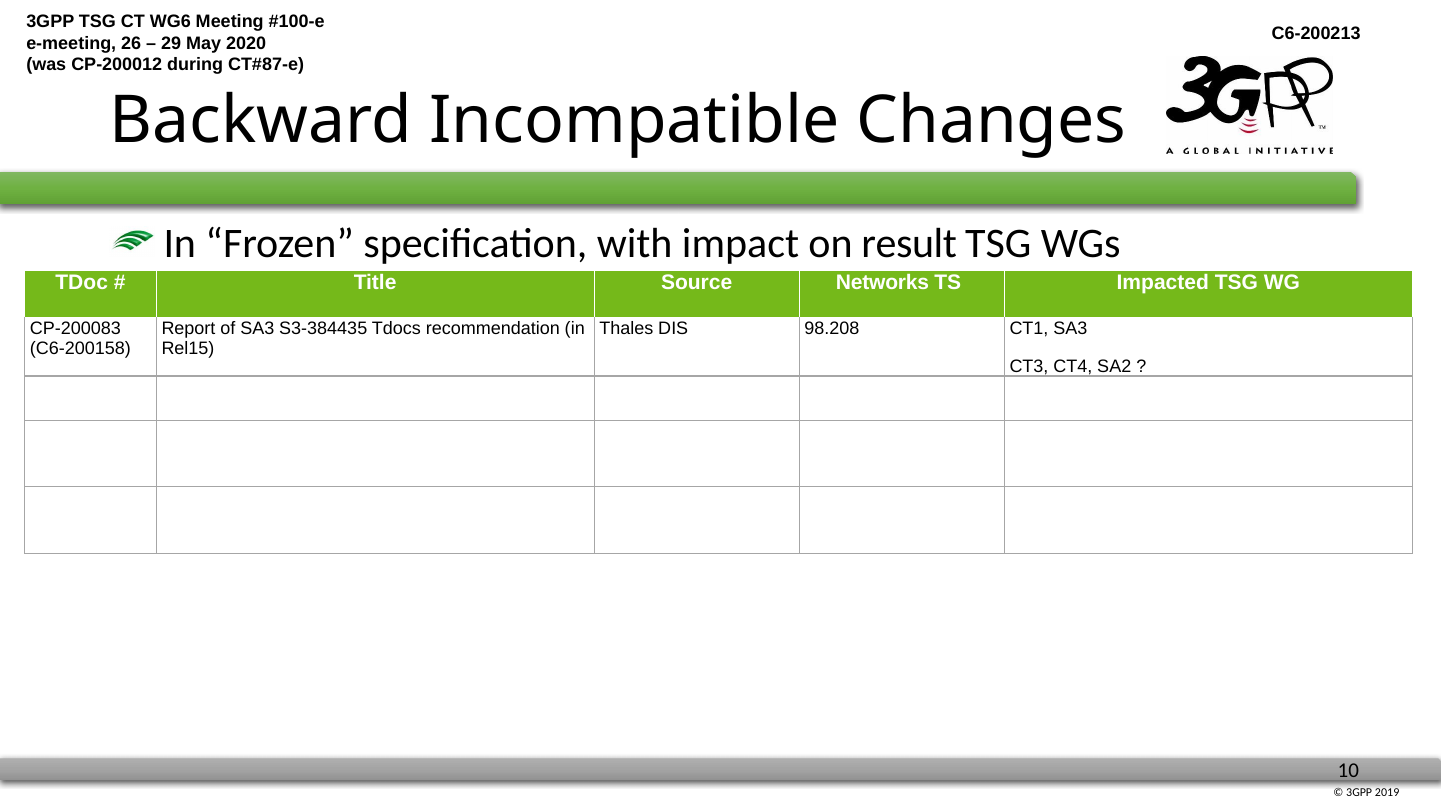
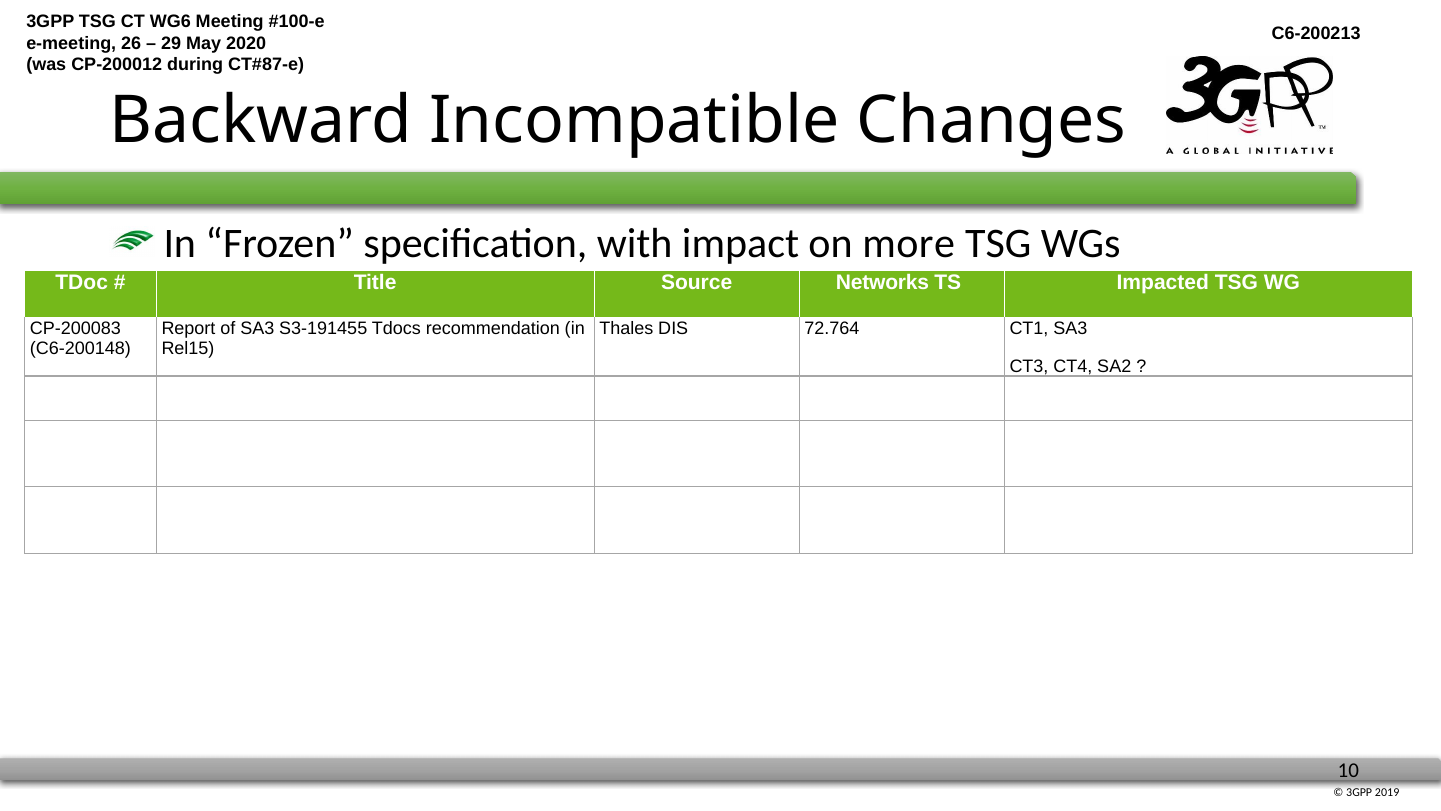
result: result -> more
S3-384435: S3-384435 -> S3-191455
98.208: 98.208 -> 72.764
C6-200158: C6-200158 -> C6-200148
